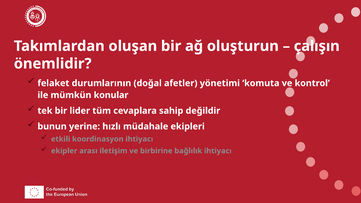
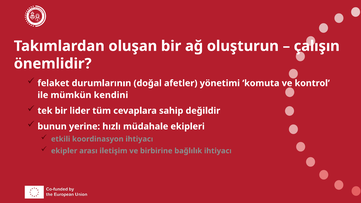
konular: konular -> kendini
